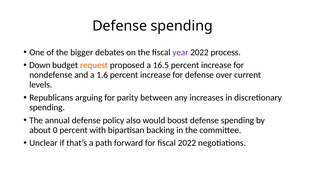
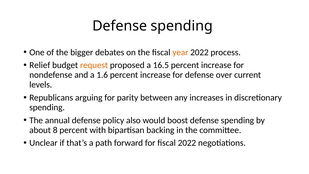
year colour: purple -> orange
Down: Down -> Relief
0: 0 -> 8
